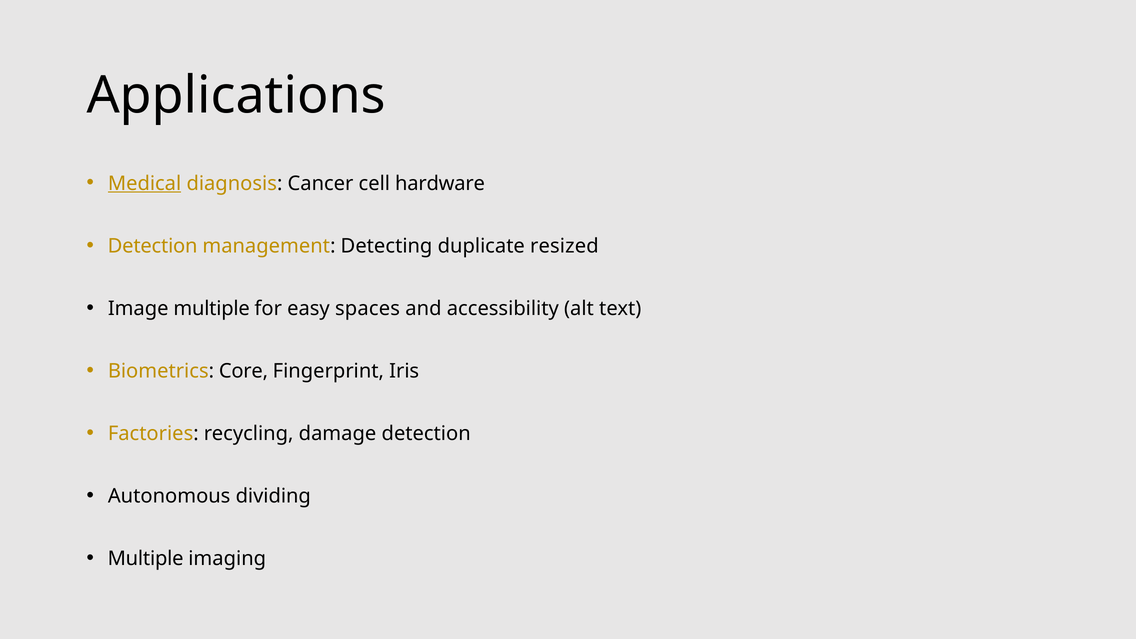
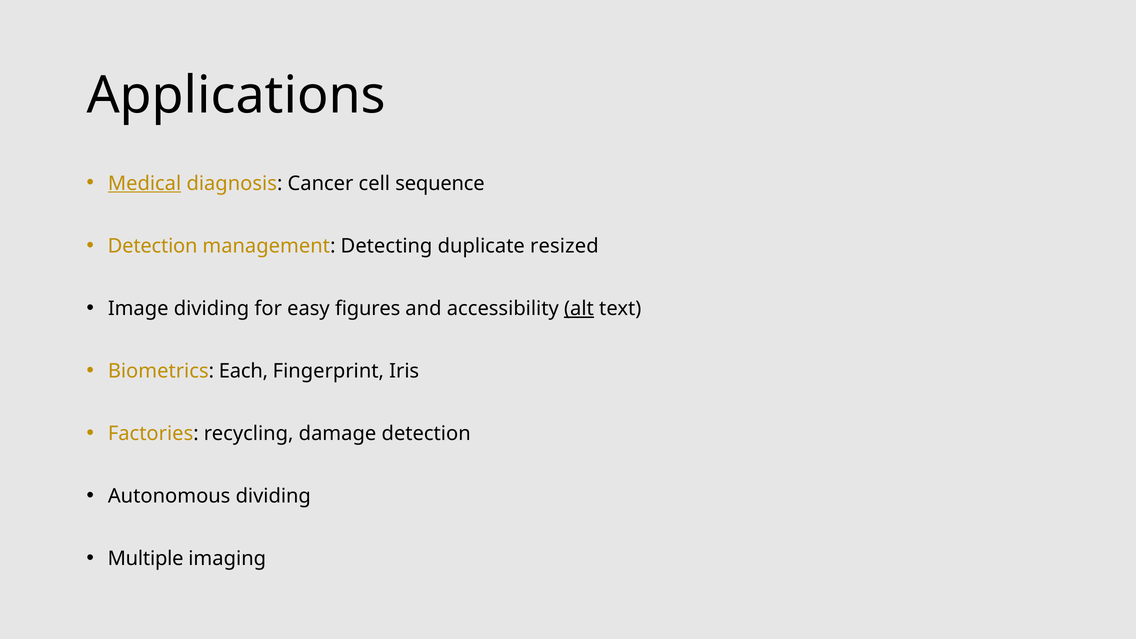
hardware: hardware -> sequence
Image multiple: multiple -> dividing
spaces: spaces -> figures
alt underline: none -> present
Core: Core -> Each
